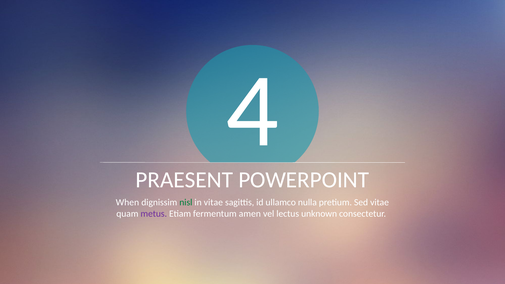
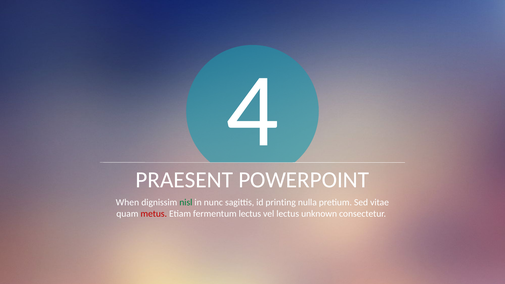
in vitae: vitae -> nunc
ullamco: ullamco -> printing
metus colour: purple -> red
fermentum amen: amen -> lectus
